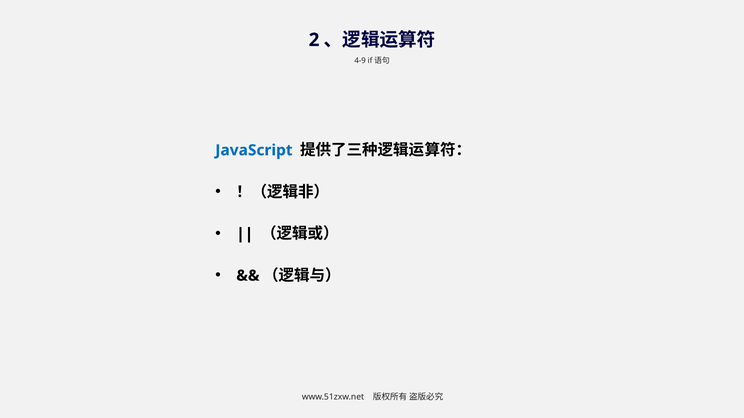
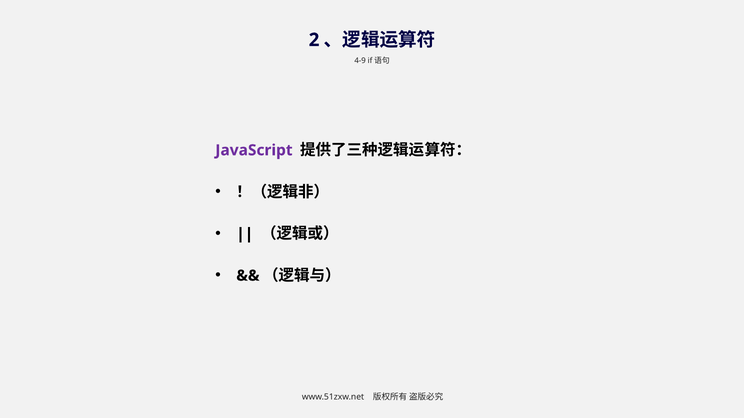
JavaScript colour: blue -> purple
